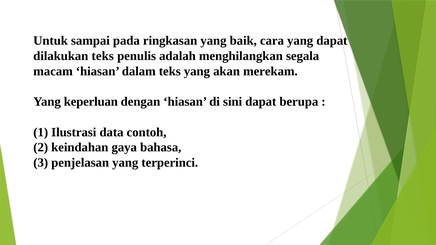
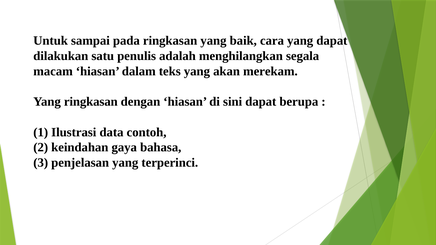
dilakukan teks: teks -> satu
Yang keperluan: keperluan -> ringkasan
